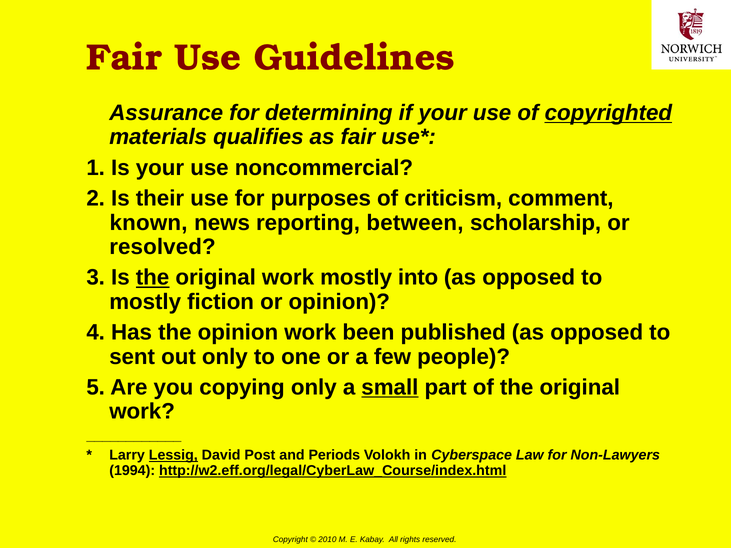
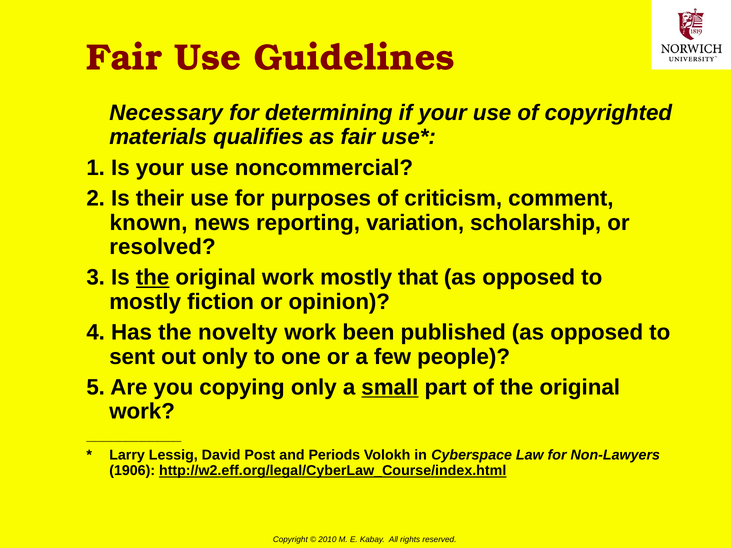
Assurance: Assurance -> Necessary
copyrighted underline: present -> none
between: between -> variation
into: into -> that
the opinion: opinion -> novelty
Lessig underline: present -> none
1994: 1994 -> 1906
